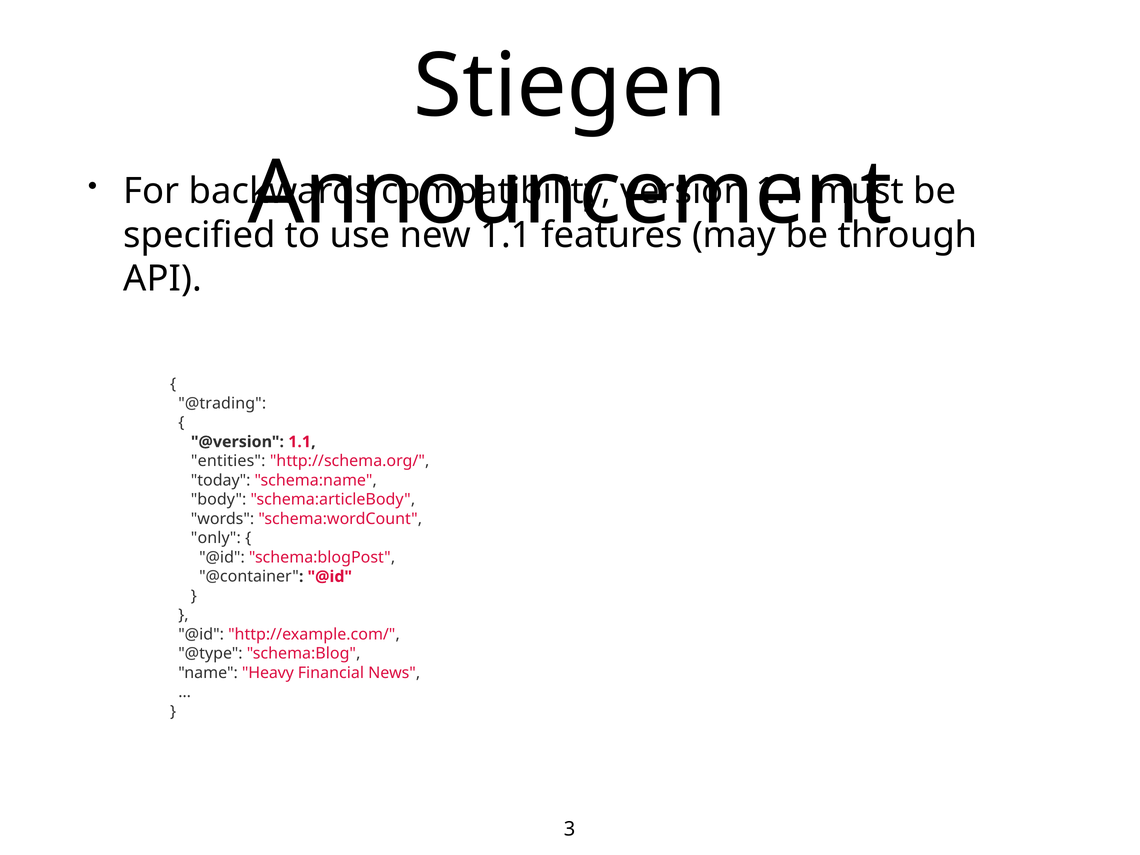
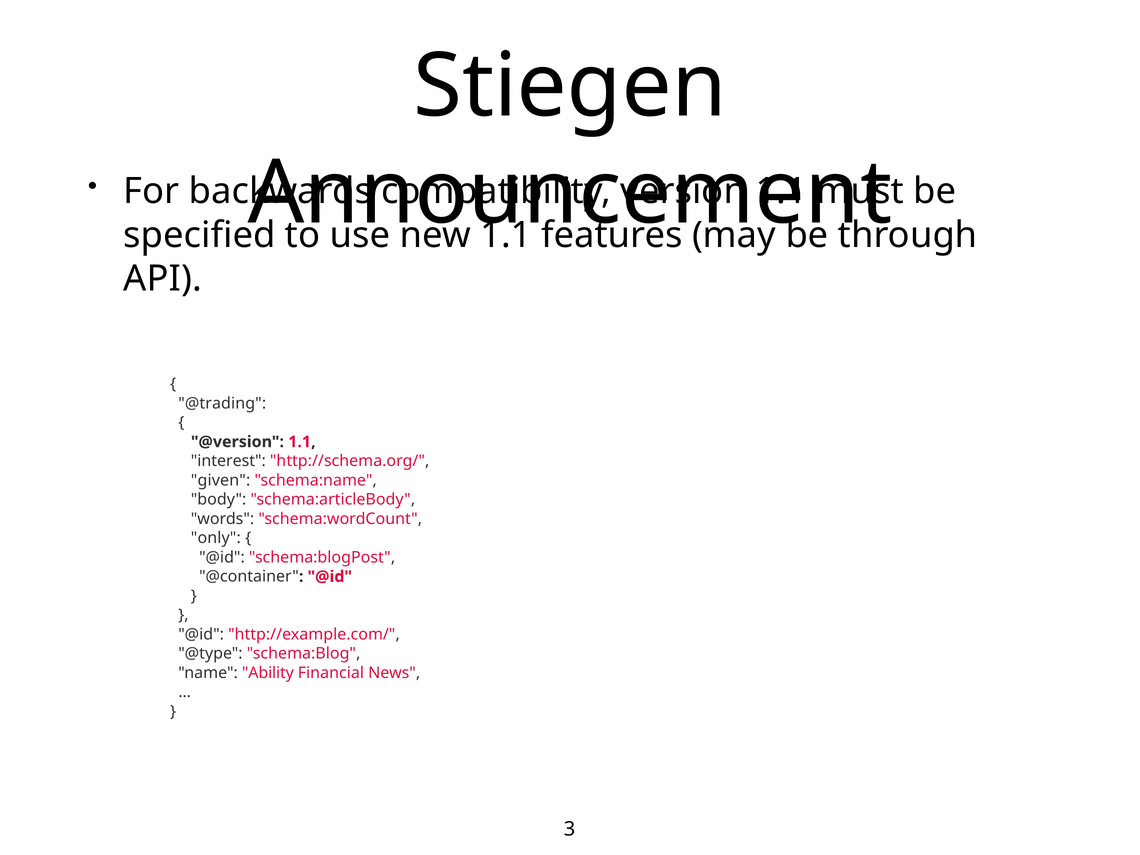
entities: entities -> interest
today: today -> given
Heavy: Heavy -> Ability
